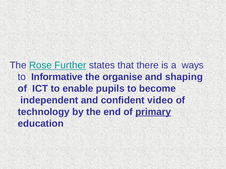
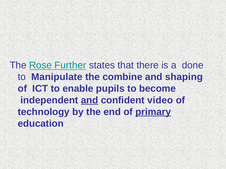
ways: ways -> done
Informative: Informative -> Manipulate
organise: organise -> combine
and at (90, 100) underline: none -> present
